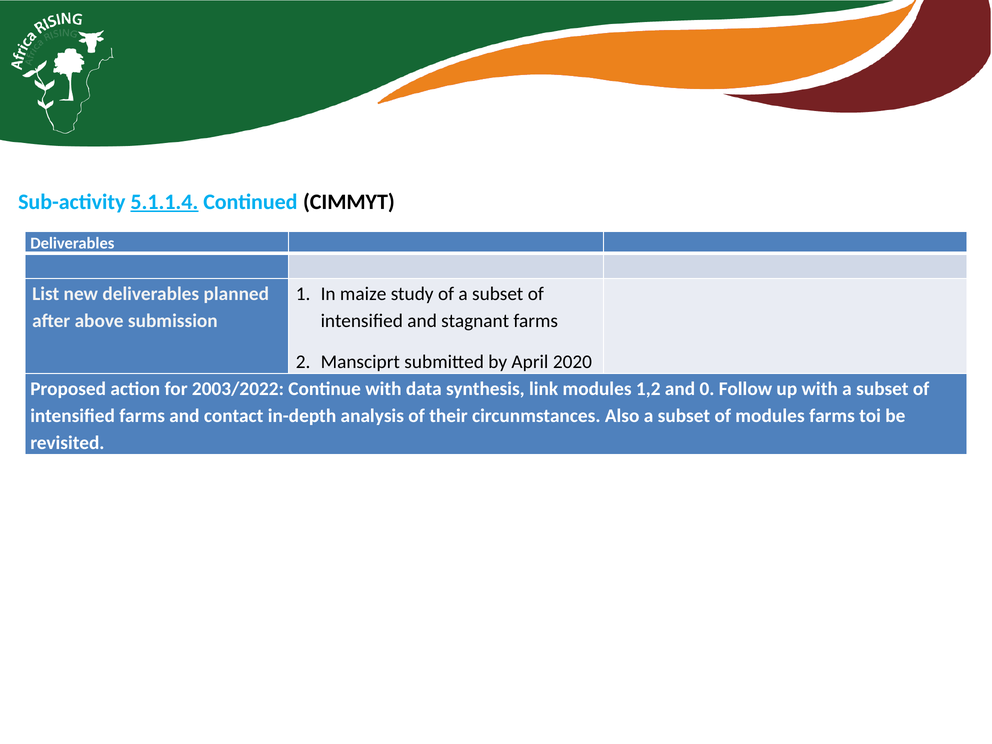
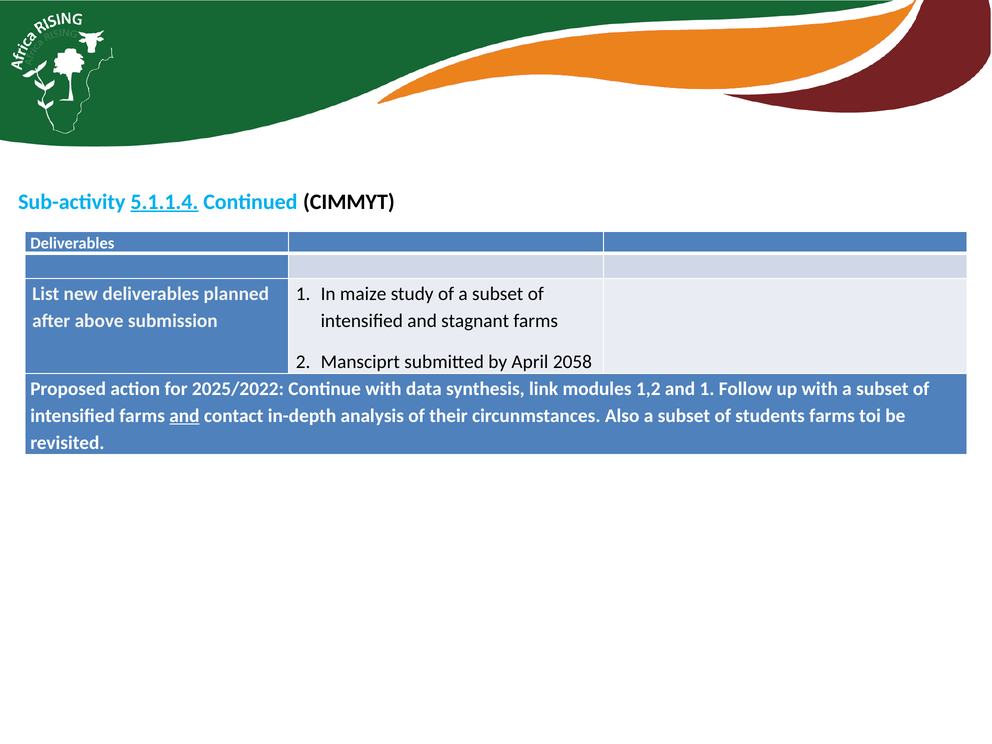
2020: 2020 -> 2058
2003/2022: 2003/2022 -> 2025/2022
and 0: 0 -> 1
and at (184, 416) underline: none -> present
of modules: modules -> students
